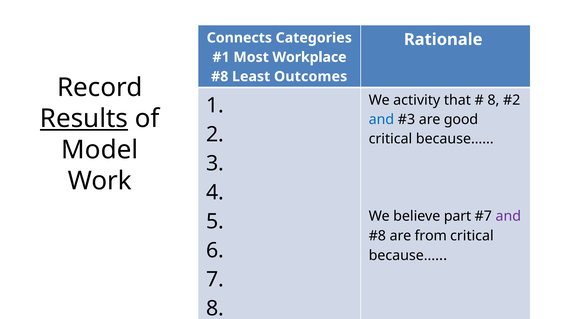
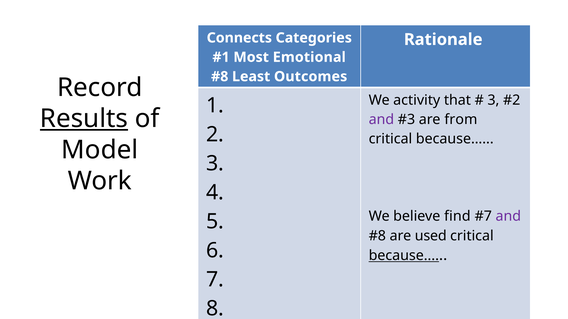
Workplace: Workplace -> Emotional
8 at (493, 100): 8 -> 3
and at (381, 120) colour: blue -> purple
good: good -> from
part: part -> find
from: from -> used
because underline: none -> present
